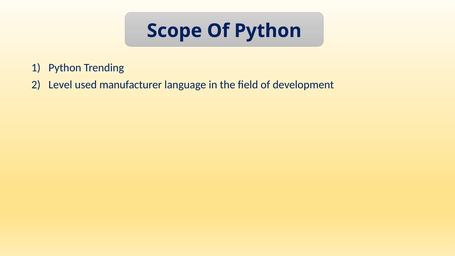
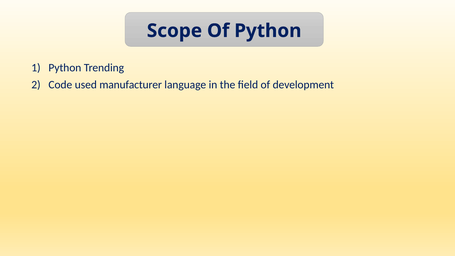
Level: Level -> Code
